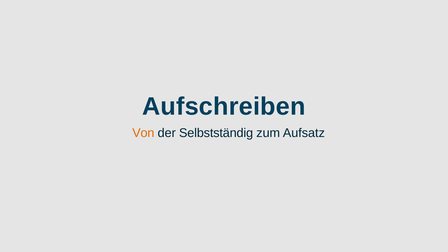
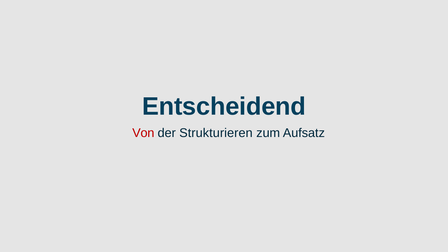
Aufschreiben: Aufschreiben -> Entscheidend
Von colour: orange -> red
Selbstständig: Selbstständig -> Strukturieren
